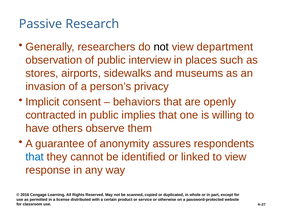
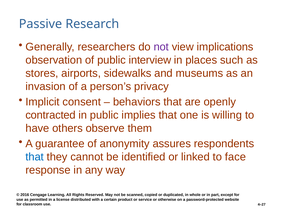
not at (161, 47) colour: black -> purple
department: department -> implications
to view: view -> face
